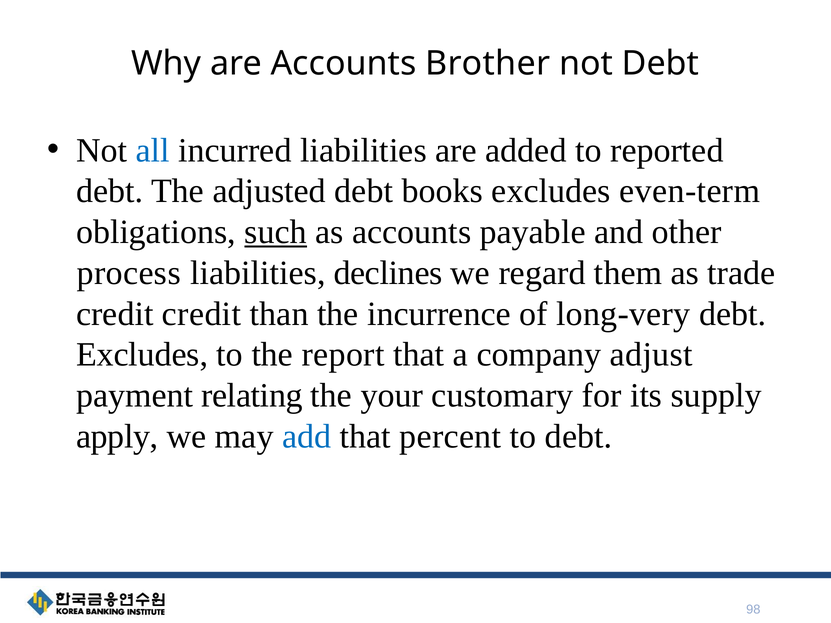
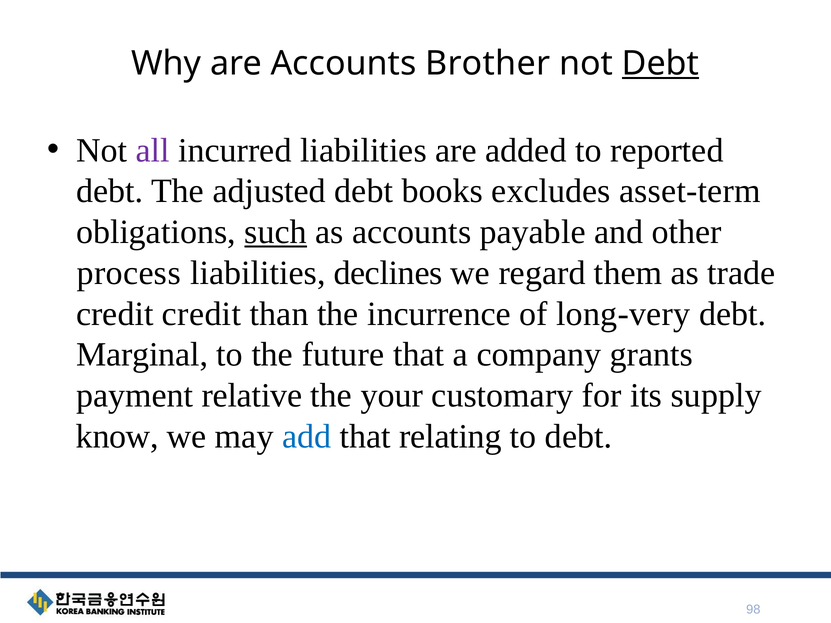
Debt at (661, 64) underline: none -> present
all colour: blue -> purple
even-term: even-term -> asset-term
Excludes at (142, 355): Excludes -> Marginal
report: report -> future
adjust: adjust -> grants
relating: relating -> relative
apply: apply -> know
percent: percent -> relating
